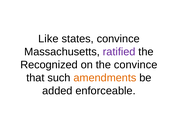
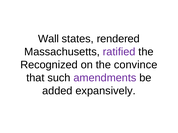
Like: Like -> Wall
states convince: convince -> rendered
amendments colour: orange -> purple
enforceable: enforceable -> expansively
